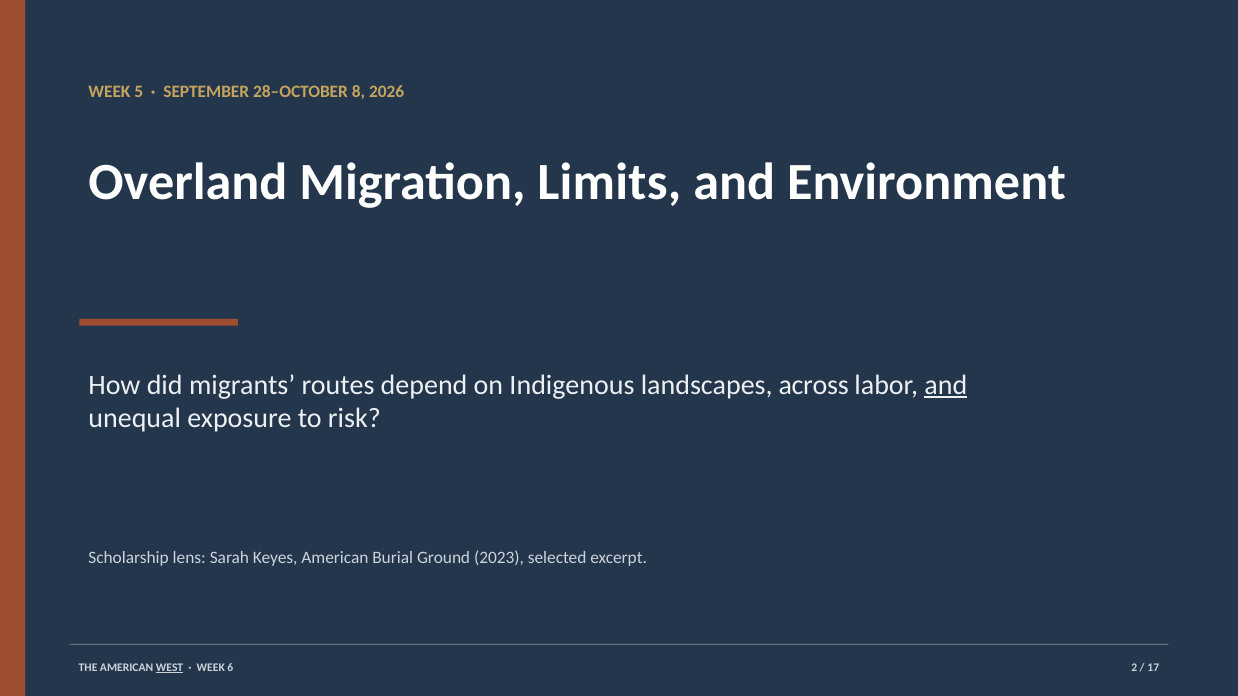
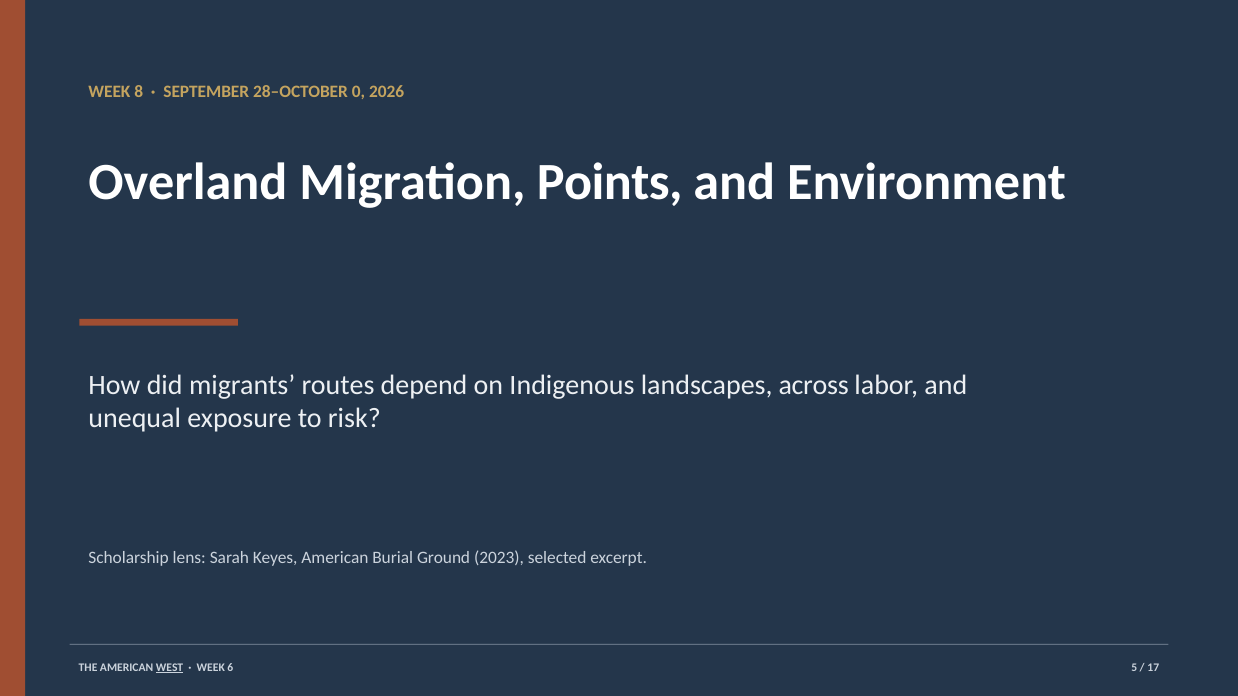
5: 5 -> 8
8: 8 -> 0
Limits: Limits -> Points
and at (946, 385) underline: present -> none
2: 2 -> 5
